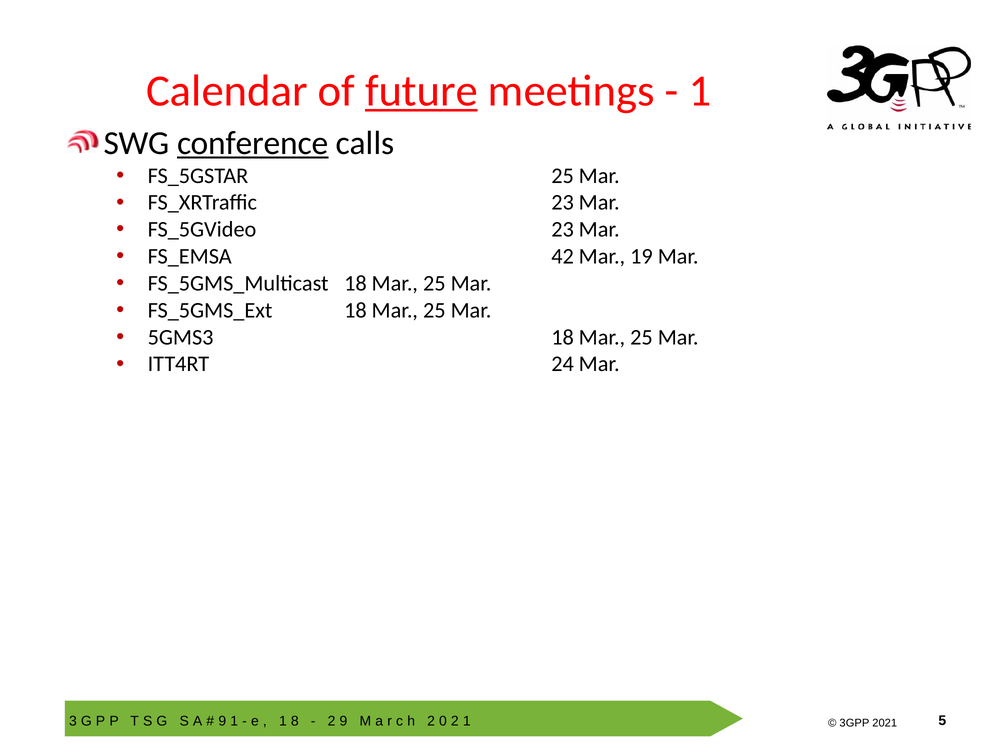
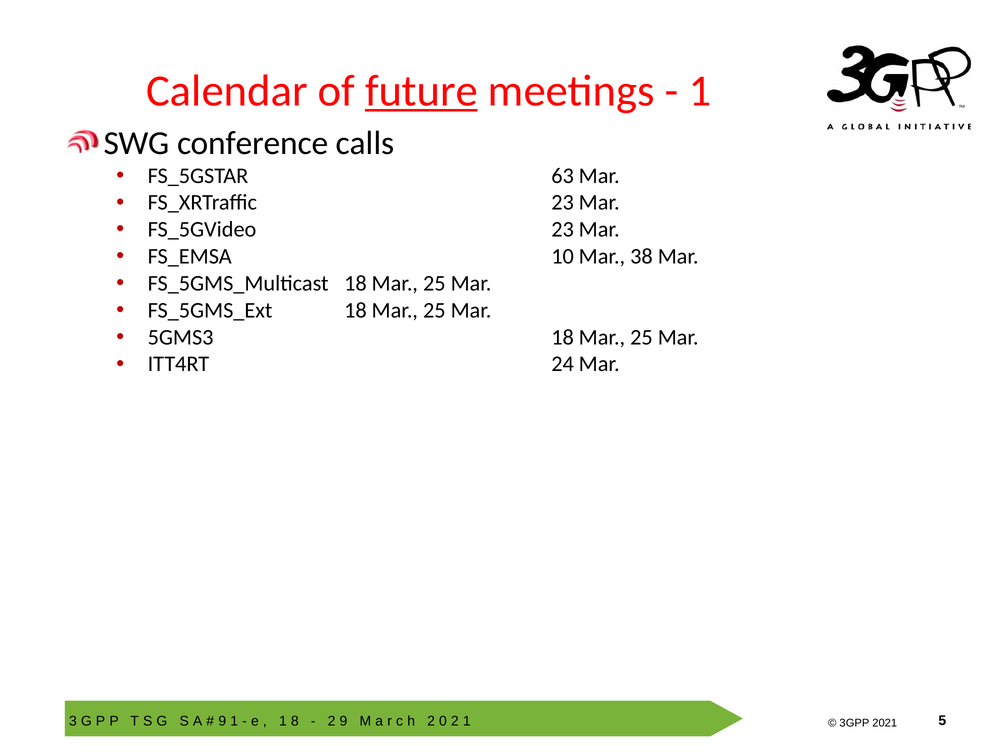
conference underline: present -> none
FS_5GSTAR 25: 25 -> 63
42: 42 -> 10
19: 19 -> 38
